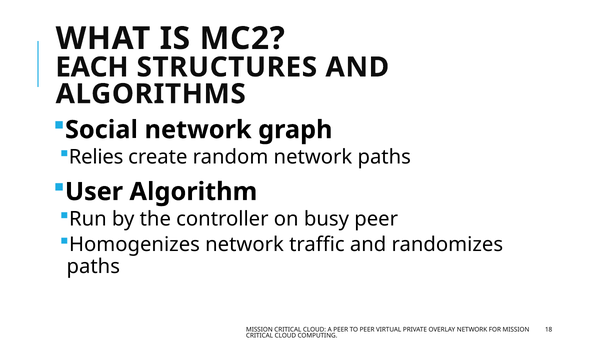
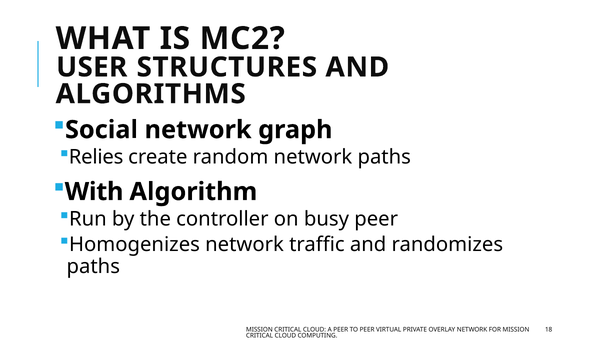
EACH: EACH -> USER
User: User -> With
